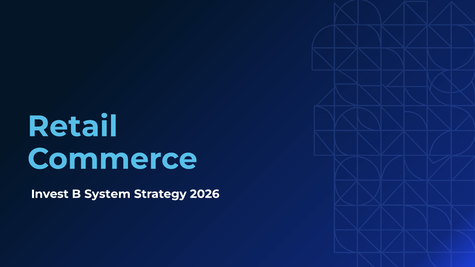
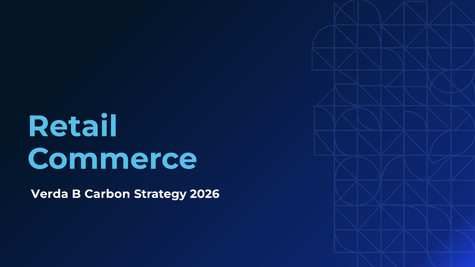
Invest: Invest -> Verda
System: System -> Carbon
